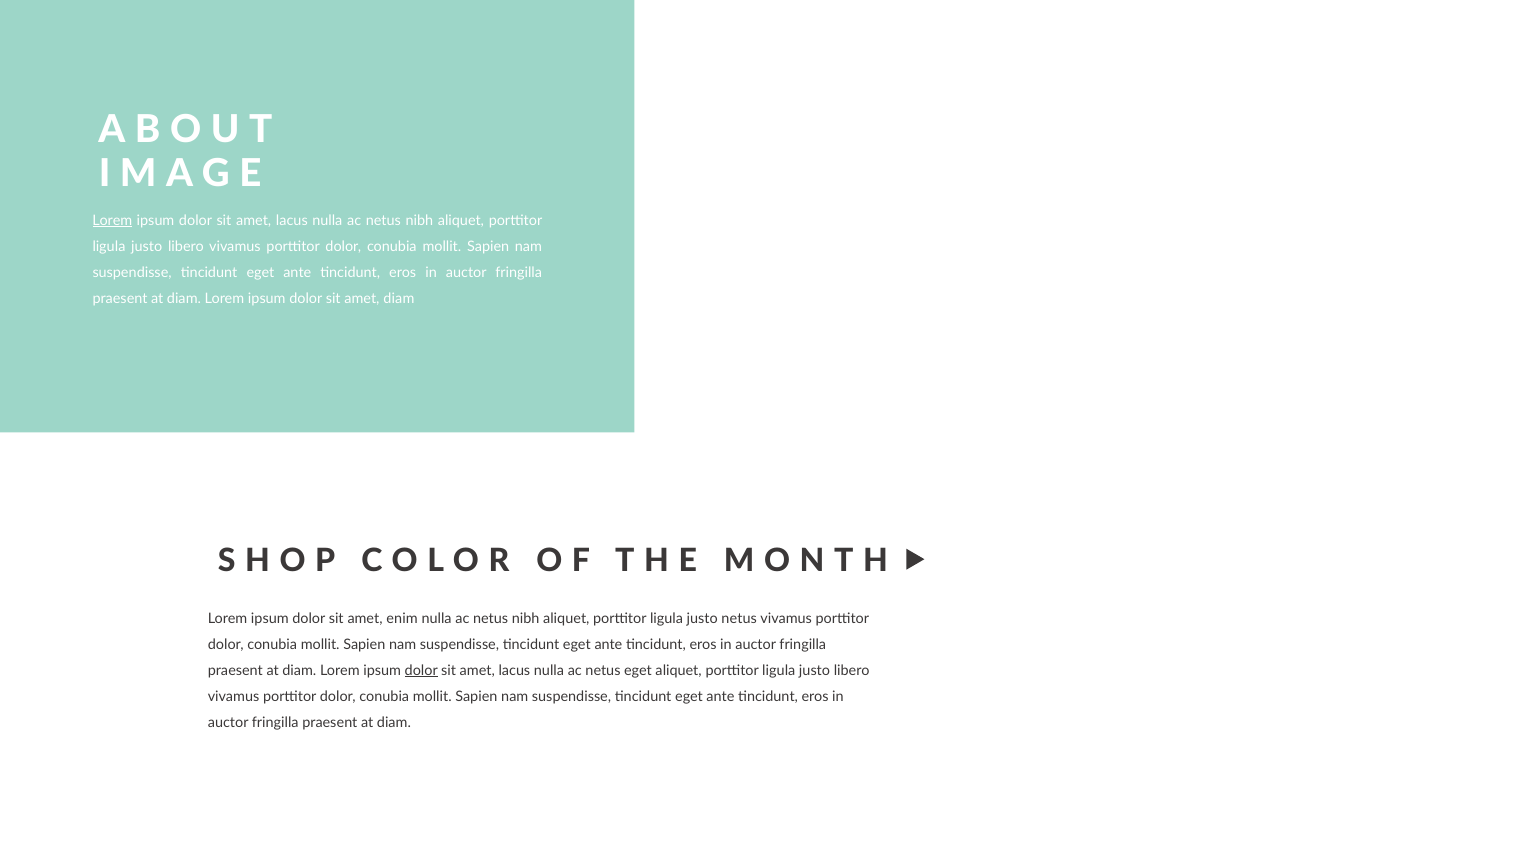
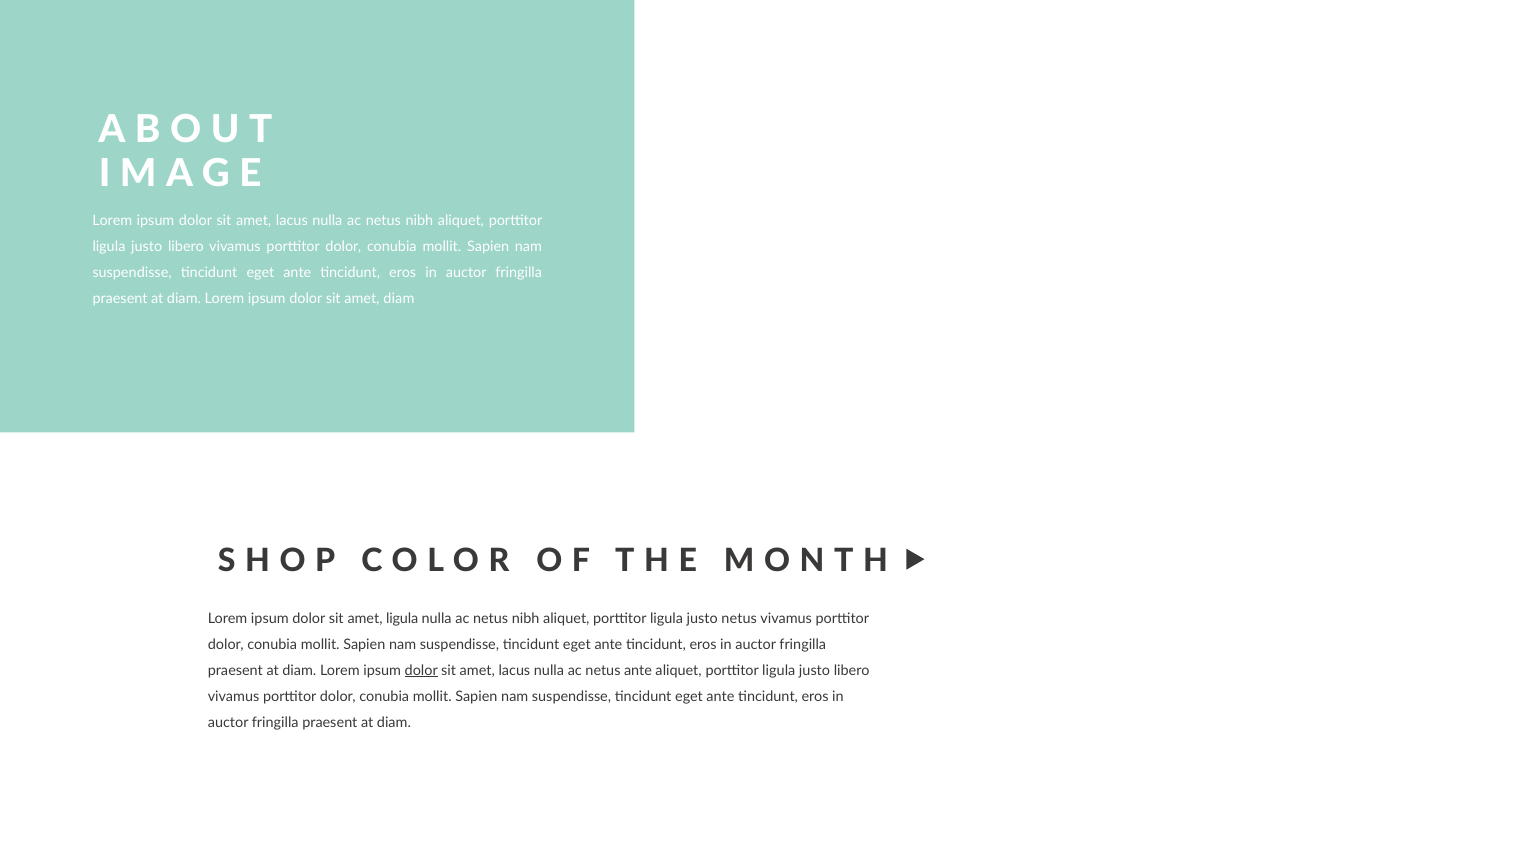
Lorem at (112, 221) underline: present -> none
amet enim: enim -> ligula
netus eget: eget -> ante
